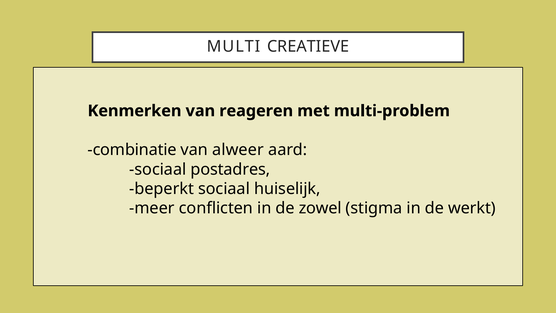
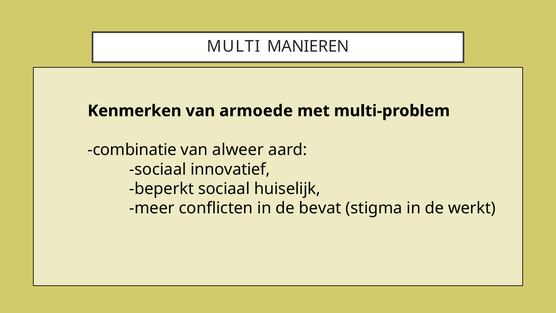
CREATIEVE: CREATIEVE -> MANIEREN
reageren: reageren -> armoede
postadres: postadres -> innovatief
zowel: zowel -> bevat
